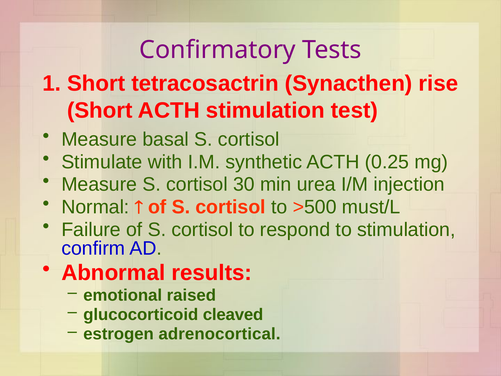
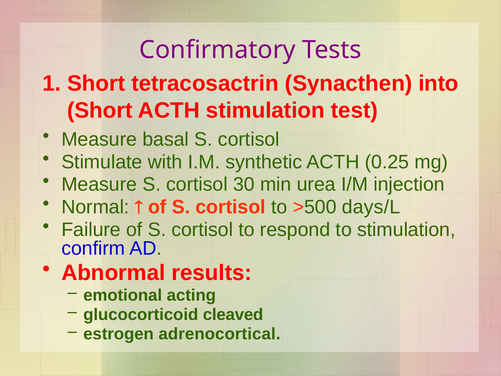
rise: rise -> into
must/L: must/L -> days/L
raised: raised -> acting
